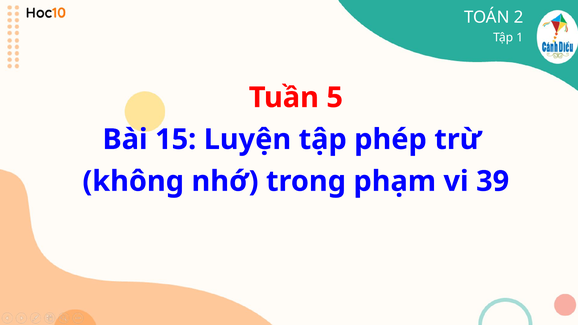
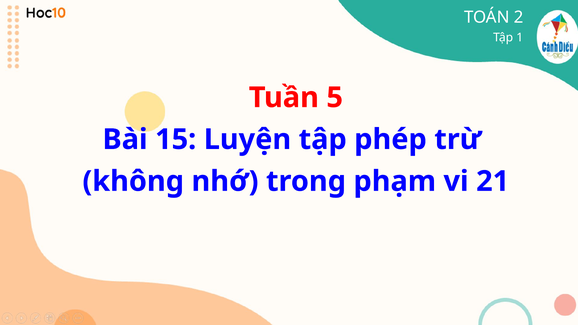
39: 39 -> 21
